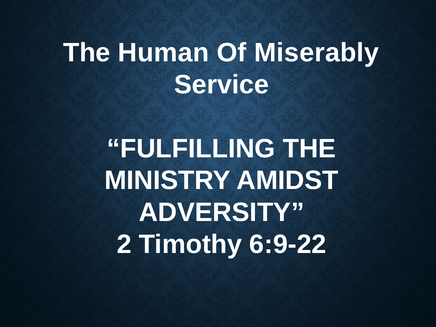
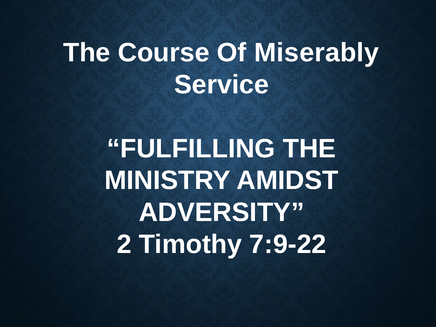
Human: Human -> Course
6:9-22: 6:9-22 -> 7:9-22
